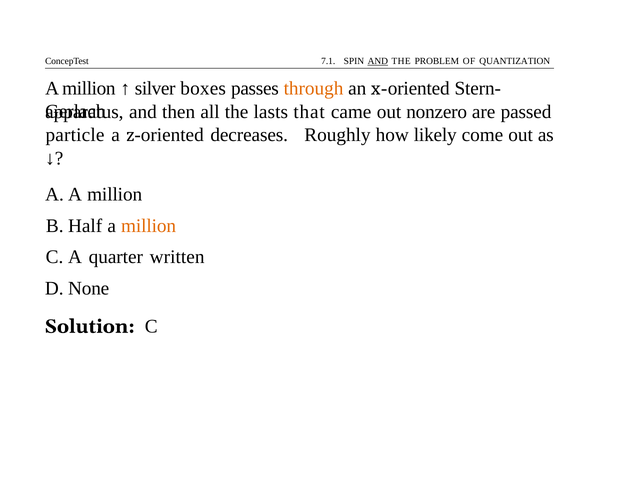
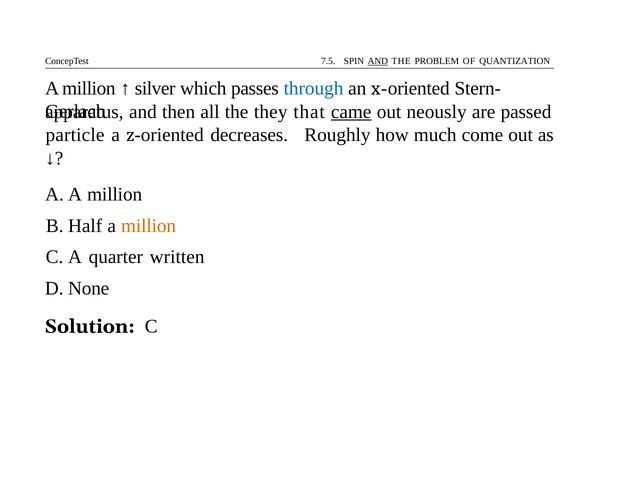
7.1: 7.1 -> 7.5
boxes: boxes -> which
through colour: orange -> blue
lasts: lasts -> they
came underline: none -> present
nonzero: nonzero -> neously
likely: likely -> much
